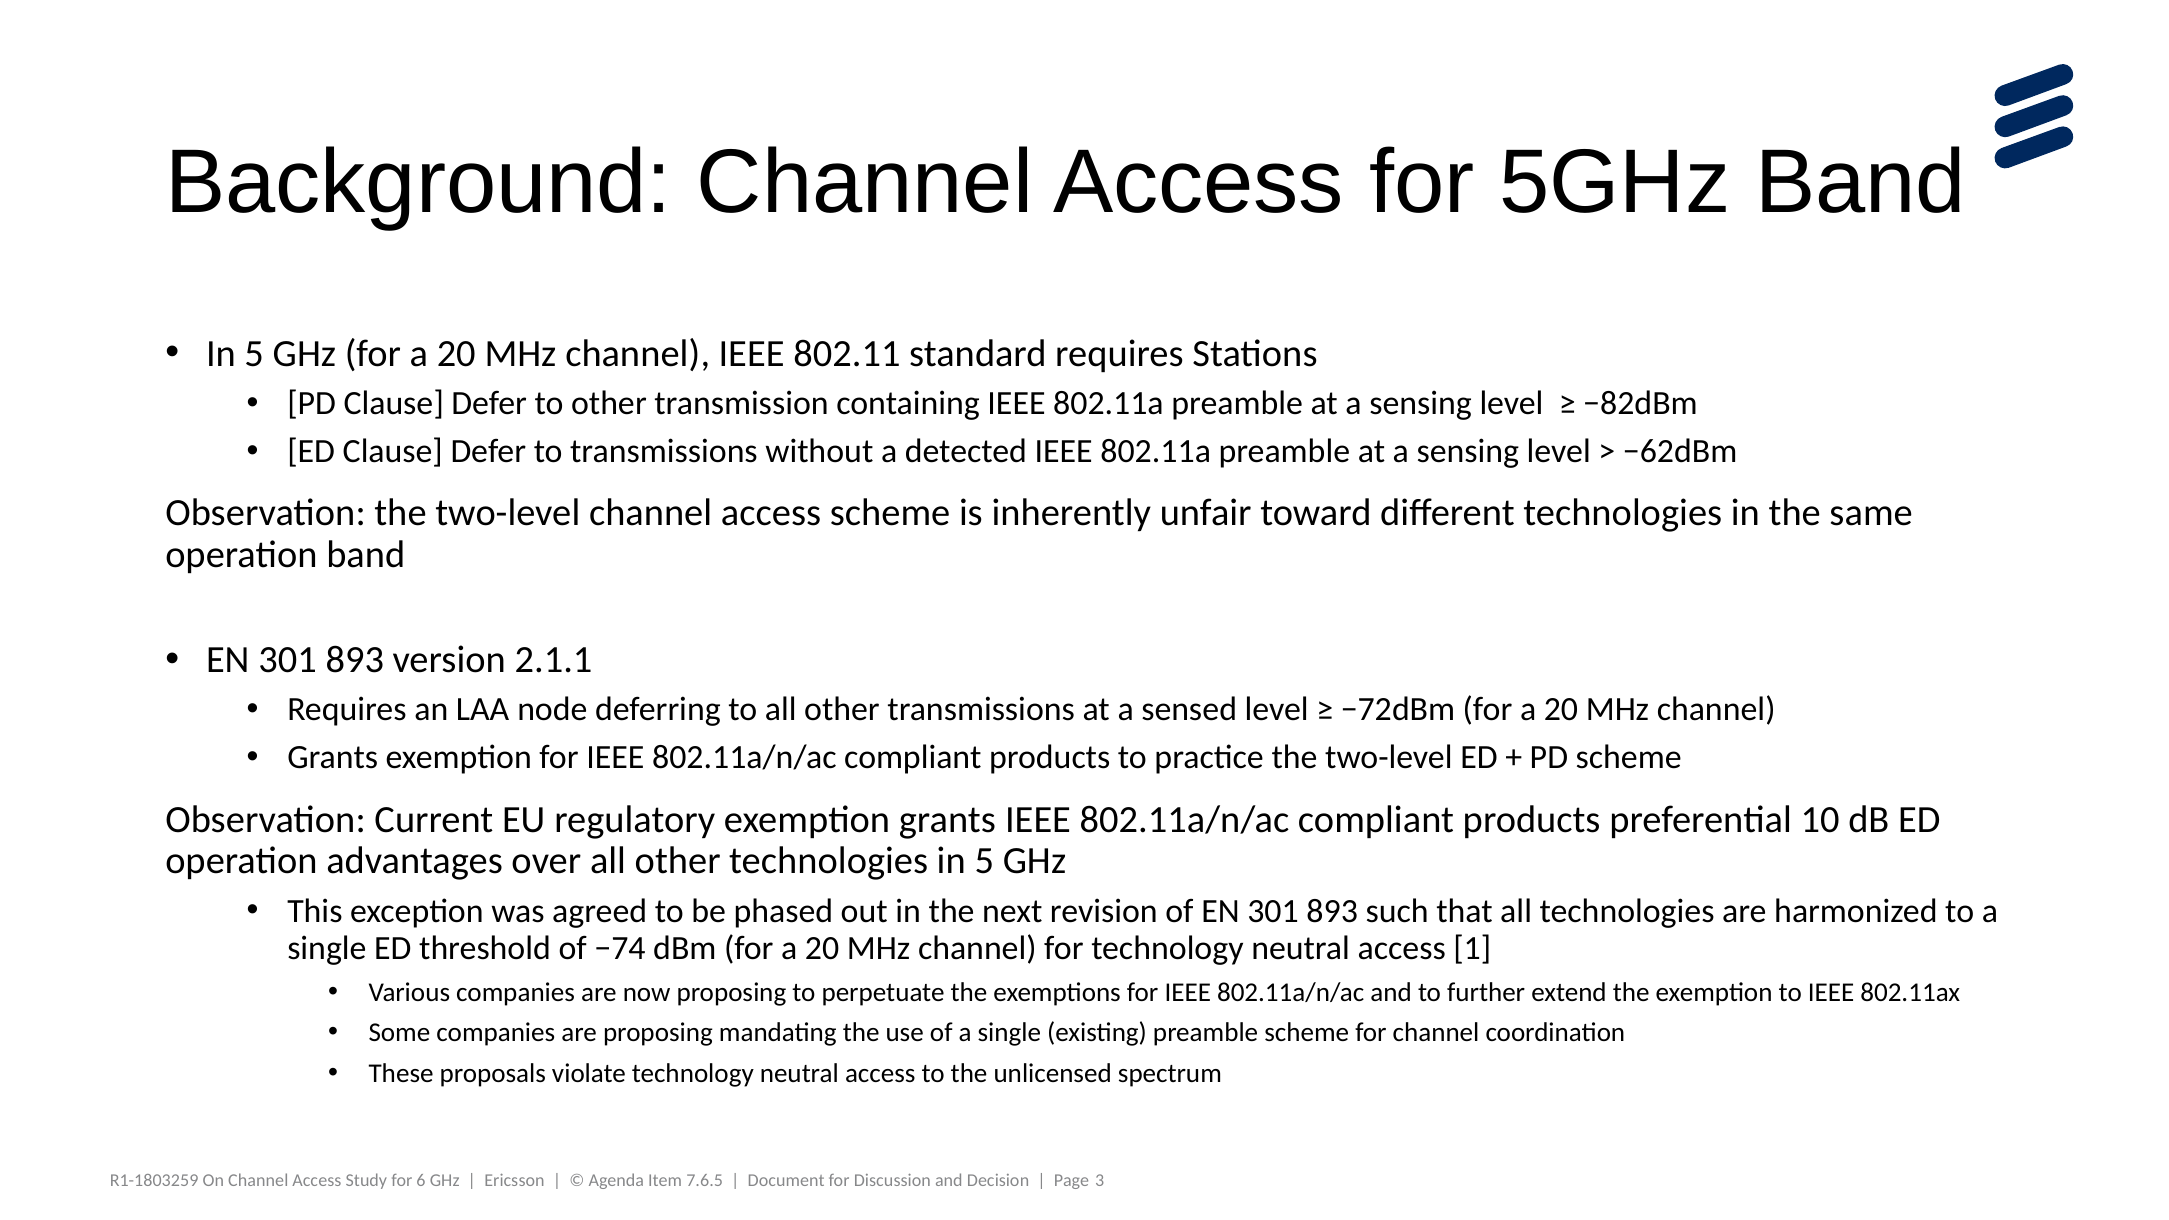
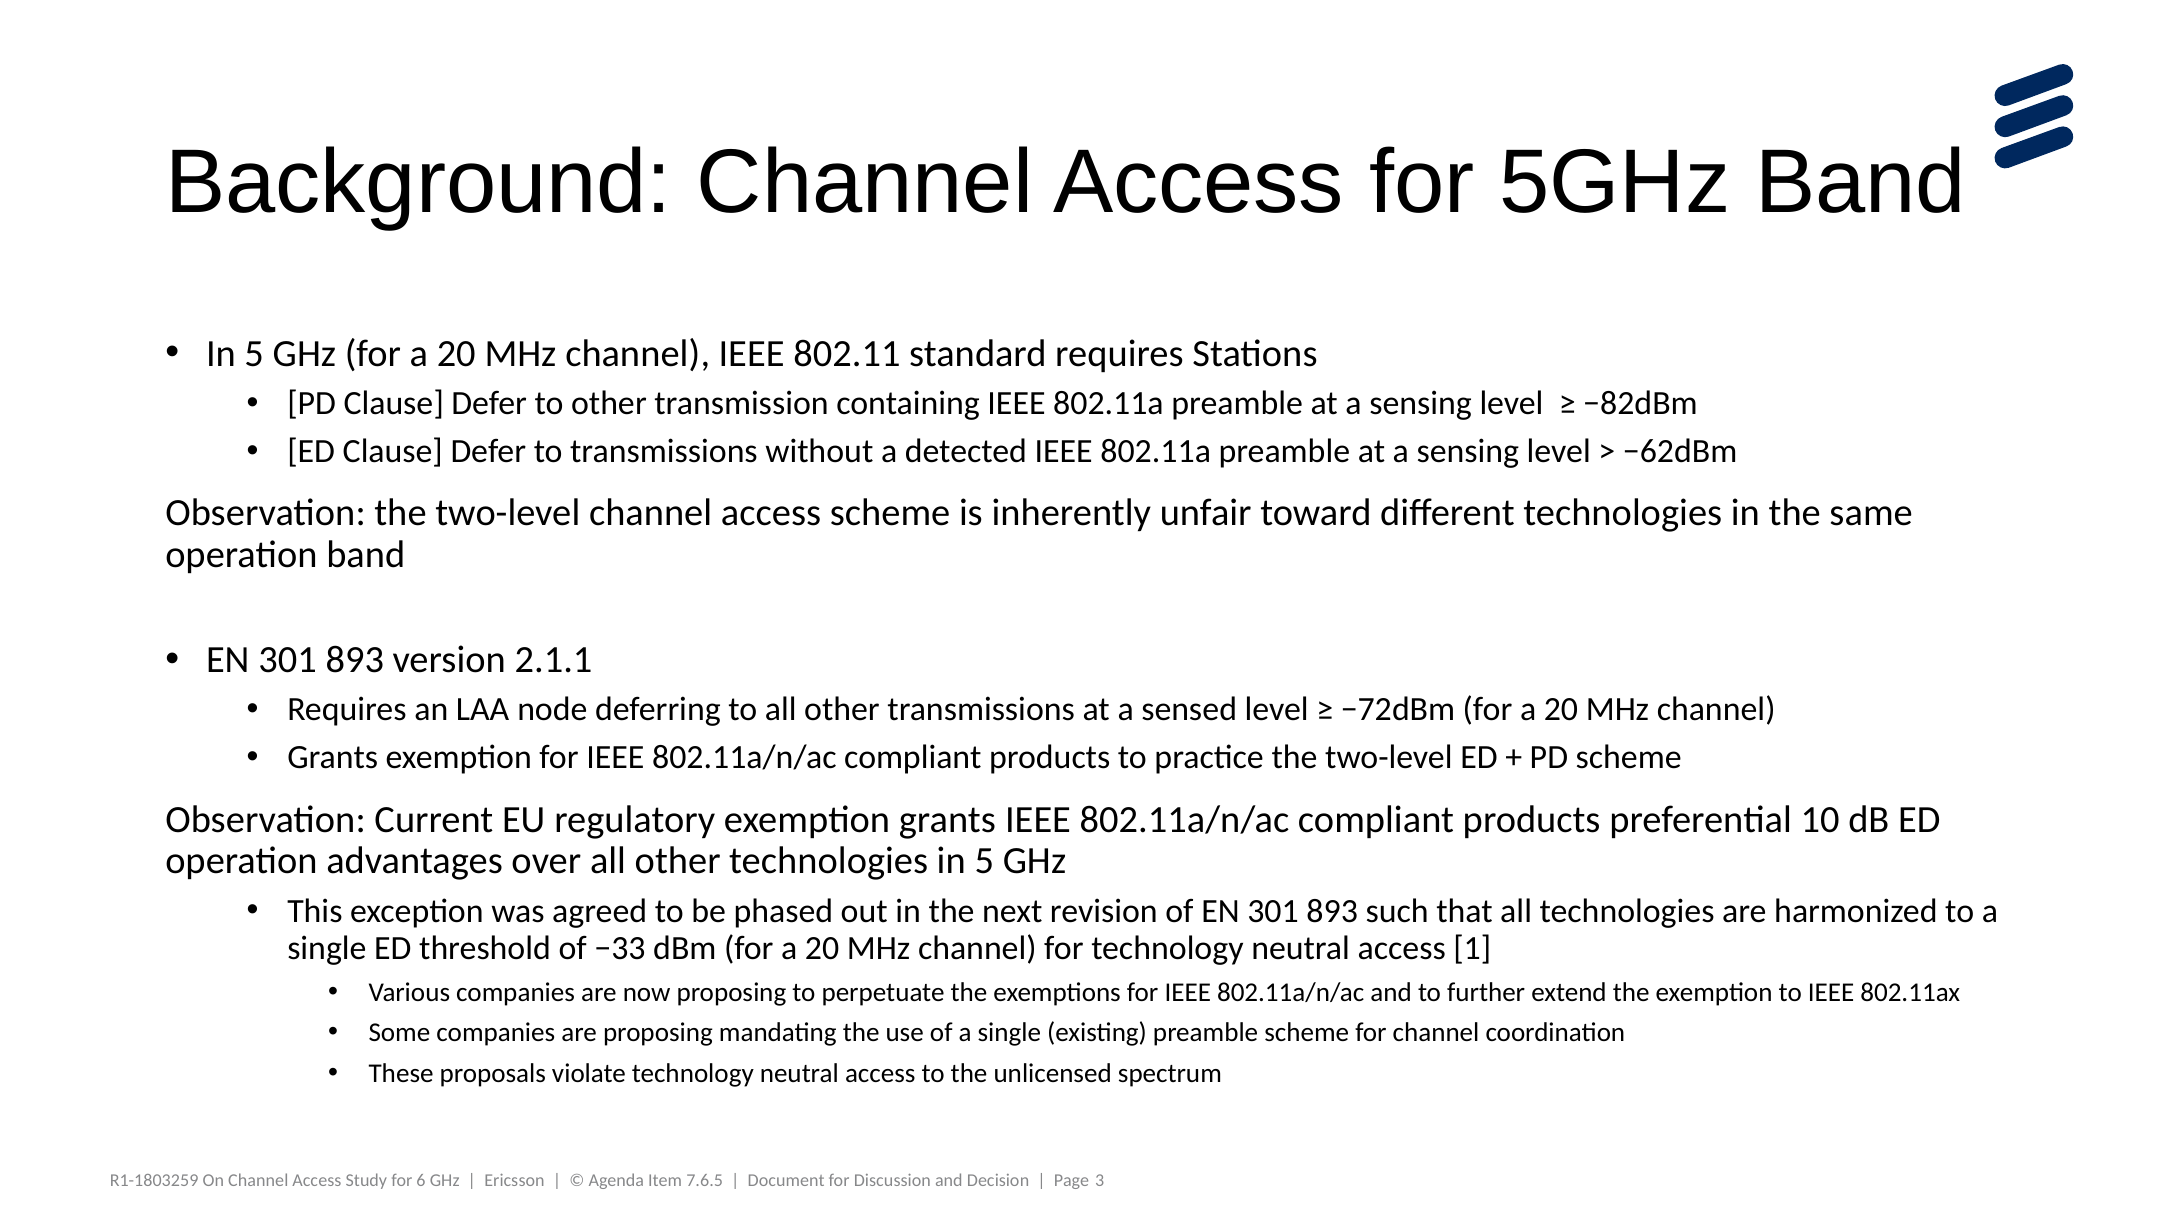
−74: −74 -> −33
